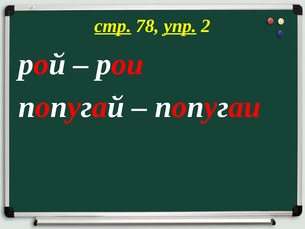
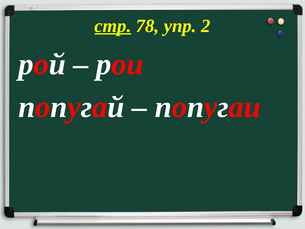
упр underline: present -> none
